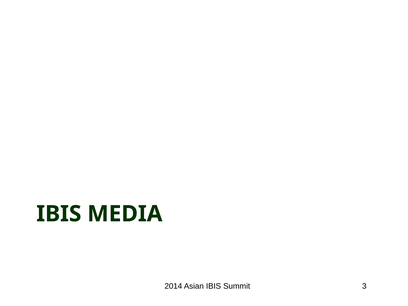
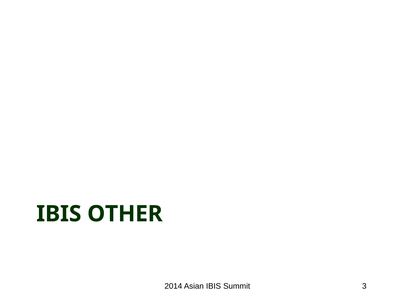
MEDIA: MEDIA -> OTHER
